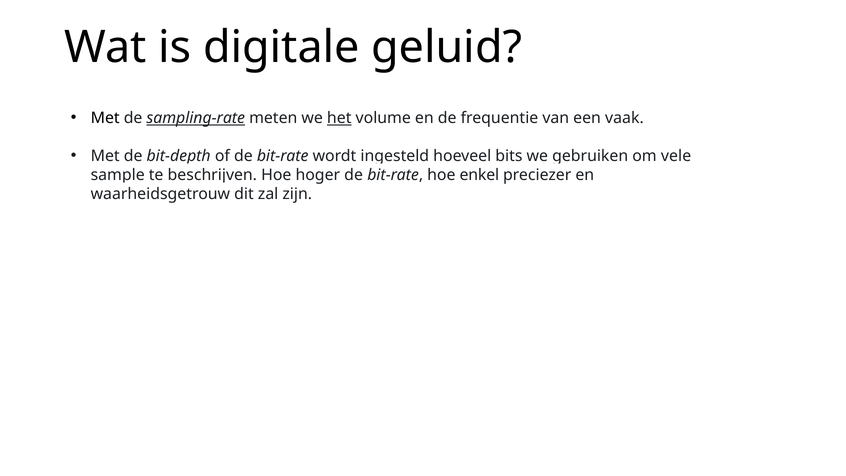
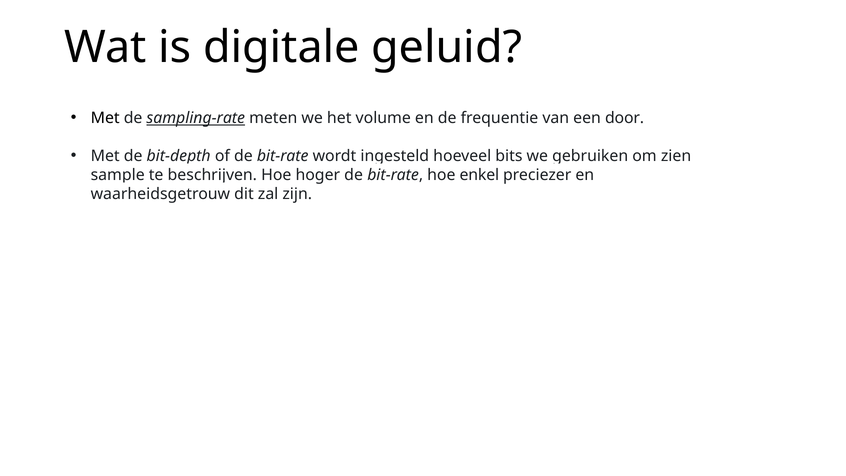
het underline: present -> none
vaak: vaak -> door
vele: vele -> zien
